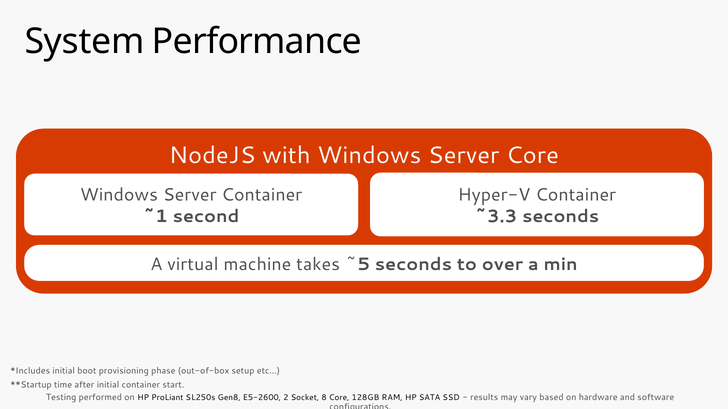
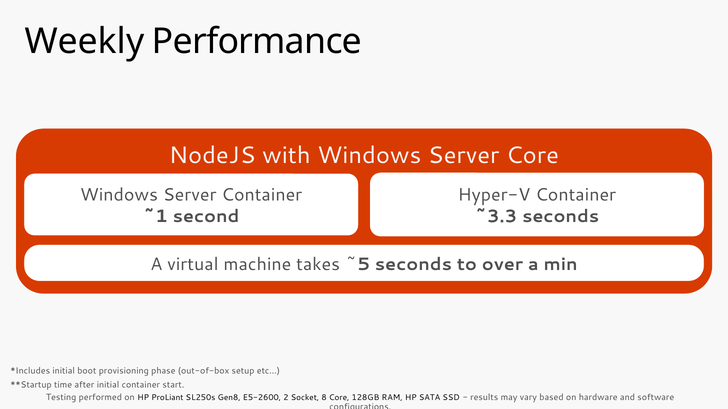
System: System -> Weekly
